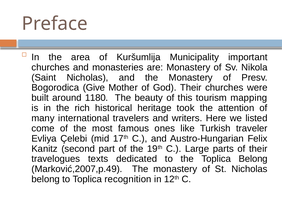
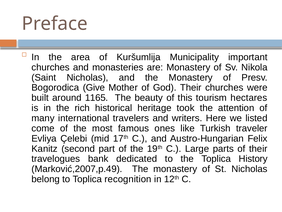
1180: 1180 -> 1165
mapping: mapping -> hectares
texts: texts -> bank
Toplica Belong: Belong -> History
